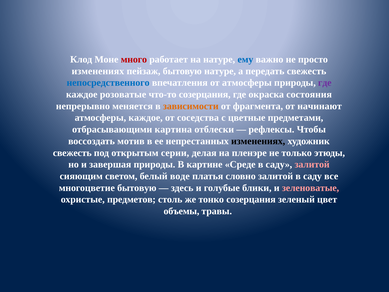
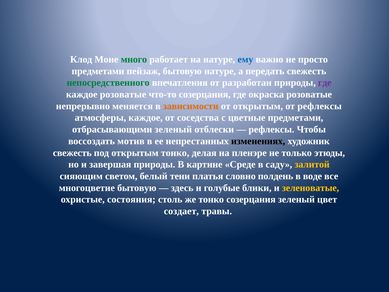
много colour: red -> green
изменениях at (98, 71): изменениях -> предметами
непосредственного colour: blue -> green
от атмосферы: атмосферы -> разработан
окраска состояния: состояния -> розоватые
от фрагмента: фрагмента -> открытым
от начинают: начинают -> рефлексы
отбрасывающими картина: картина -> зеленый
открытым серии: серии -> тонко
залитой at (312, 164) colour: pink -> yellow
воде: воде -> тени
словно залитой: залитой -> полдень
саду at (313, 176): саду -> воде
зеленоватые colour: pink -> yellow
предметов: предметов -> состояния
объемы: объемы -> создает
